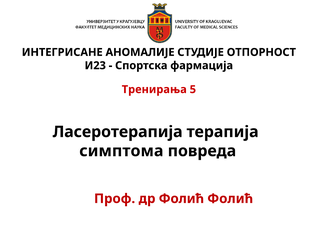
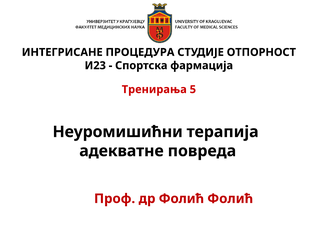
АНОМАЛИЈЕ: АНОМАЛИЈЕ -> ПРОЦЕДУРА
Ласеротерапија: Ласеротерапија -> Неуромишићни
симптома: симптома -> адекватне
